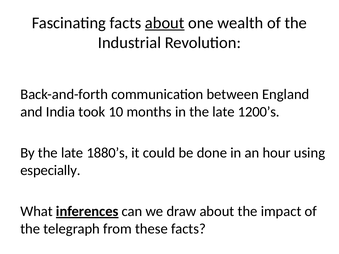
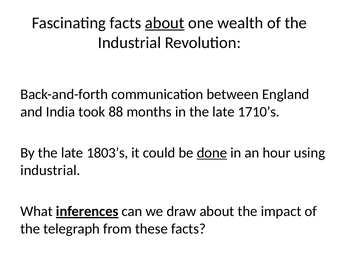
10: 10 -> 88
1200’s: 1200’s -> 1710’s
1880’s: 1880’s -> 1803’s
done underline: none -> present
especially at (50, 171): especially -> industrial
